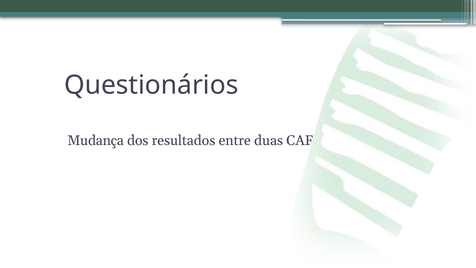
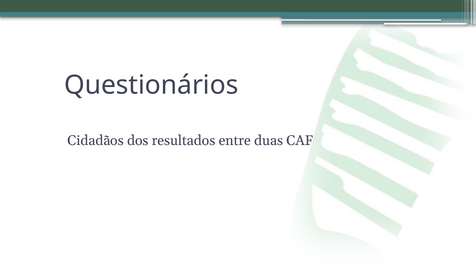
Mudança: Mudança -> Cidadãos
